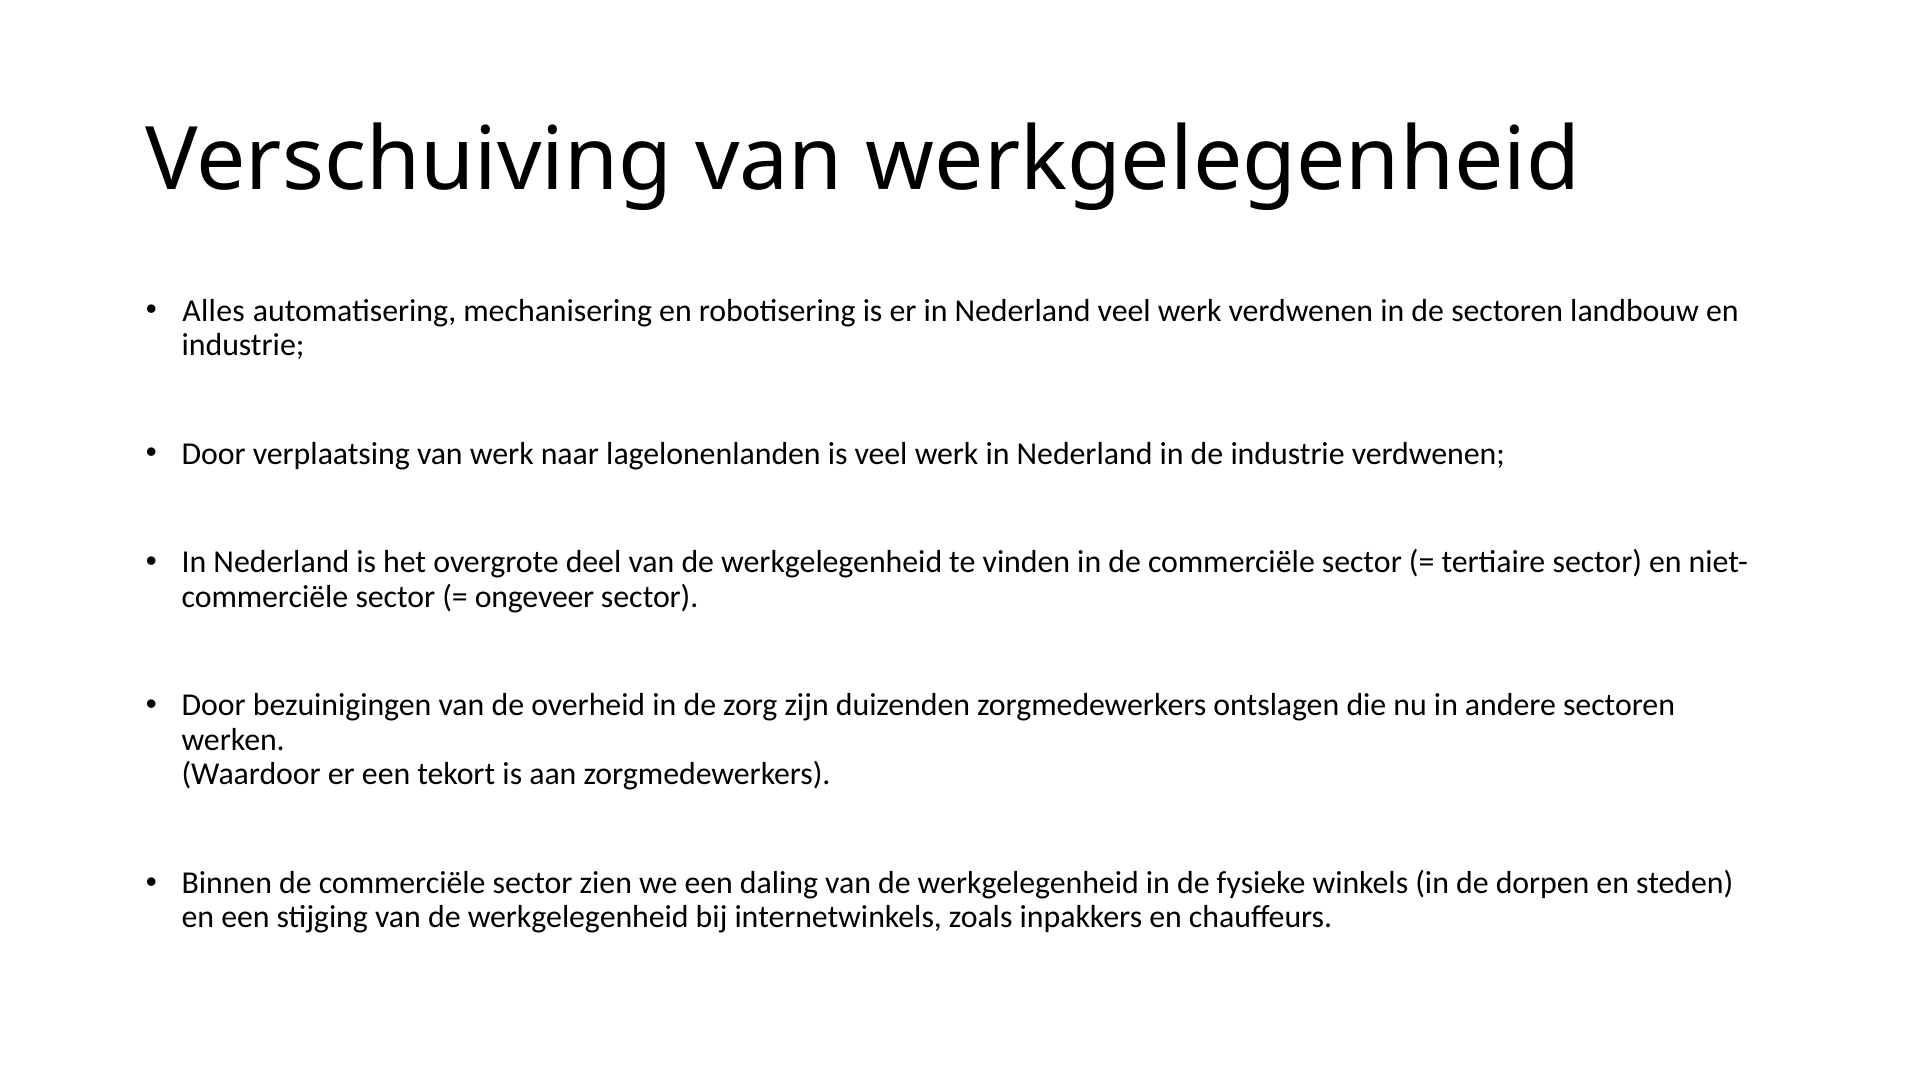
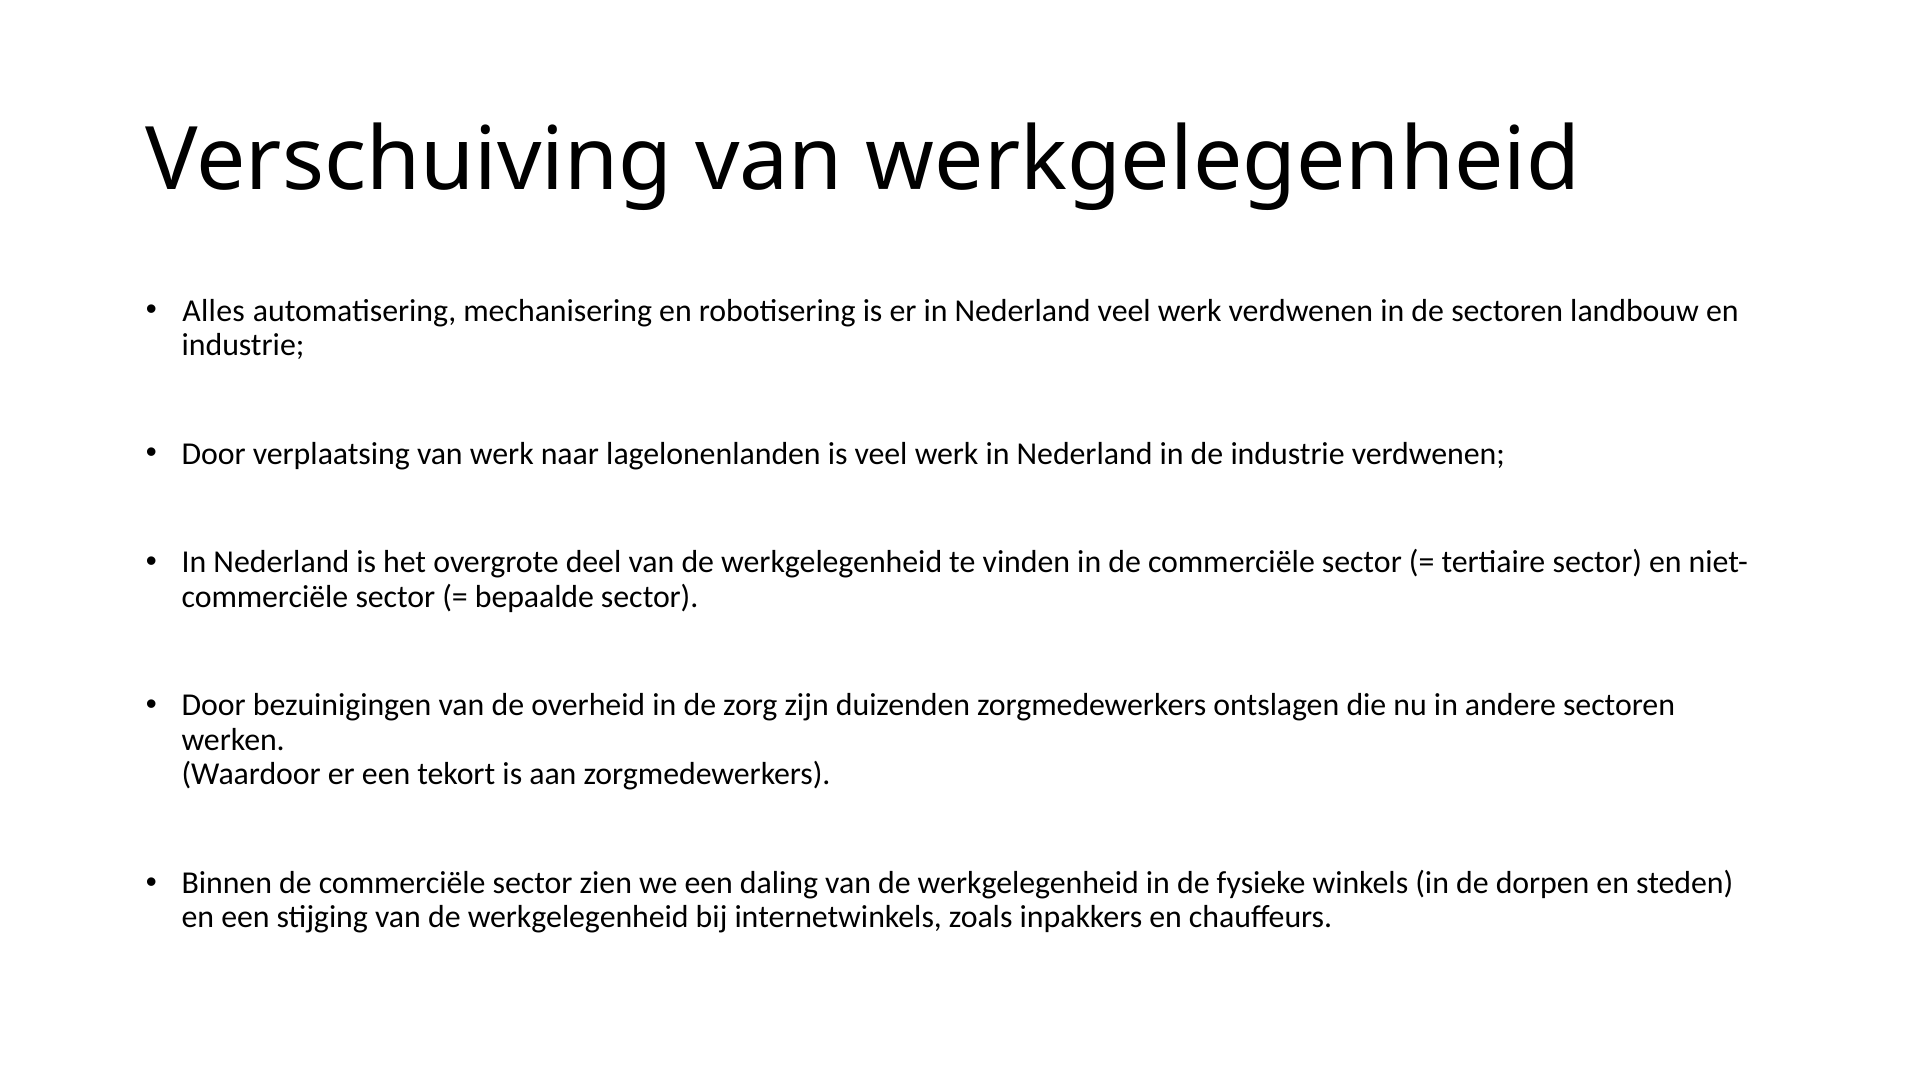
ongeveer: ongeveer -> bepaalde
